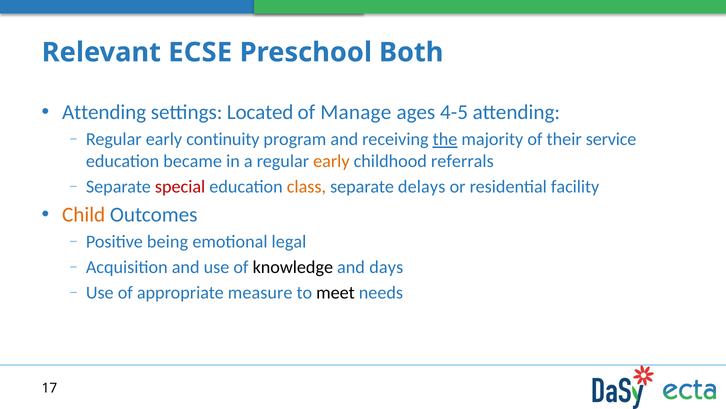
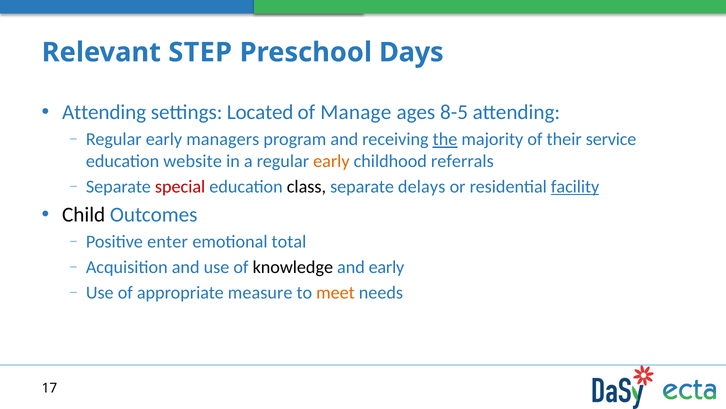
ECSE: ECSE -> STEP
Both: Both -> Days
4-5: 4-5 -> 8-5
continuity: continuity -> managers
became: became -> website
class colour: orange -> black
facility underline: none -> present
Child colour: orange -> black
being: being -> enter
legal: legal -> total
and days: days -> early
meet colour: black -> orange
